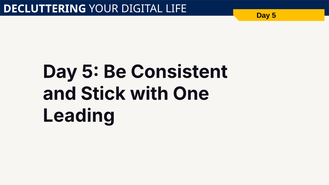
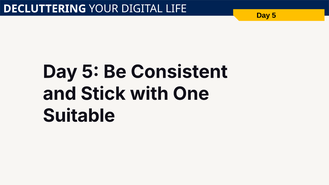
Leading: Leading -> Suitable
